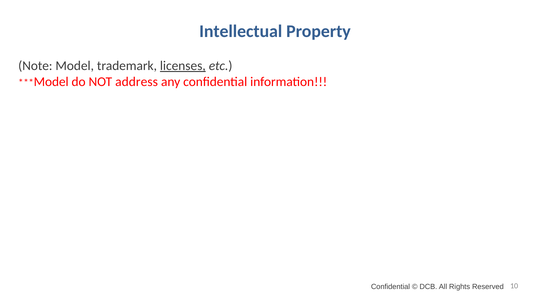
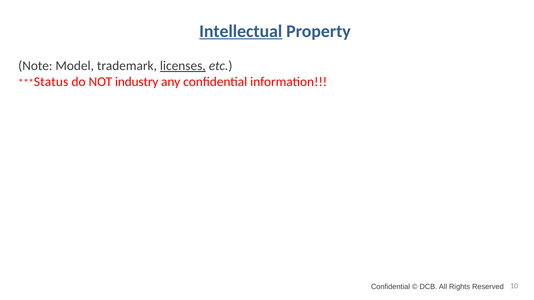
Intellectual underline: none -> present
Model at (51, 82): Model -> Status
address: address -> industry
